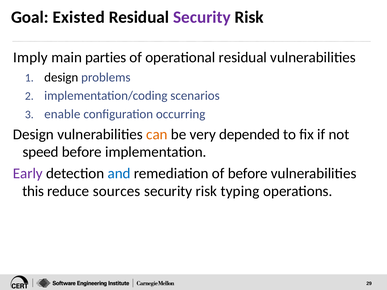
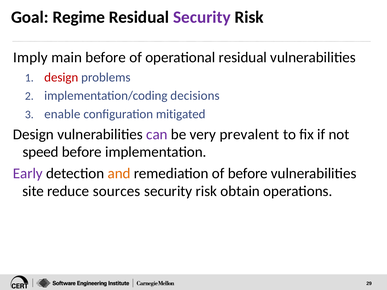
Existed: Existed -> Regime
main parties: parties -> before
design at (61, 77) colour: black -> red
scenarios: scenarios -> decisions
occurring: occurring -> mitigated
can colour: orange -> purple
depended: depended -> prevalent
and colour: blue -> orange
this: this -> site
typing: typing -> obtain
